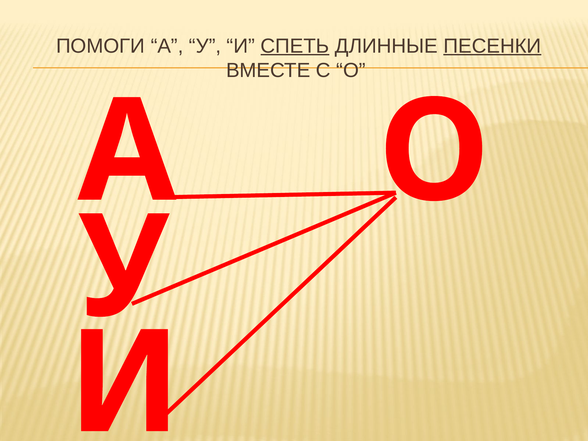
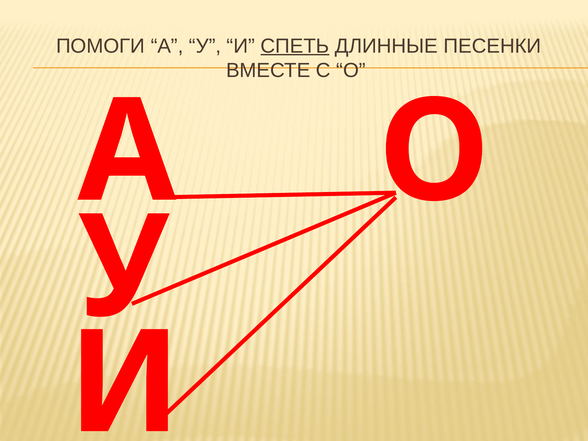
ПЕСЕНКИ underline: present -> none
